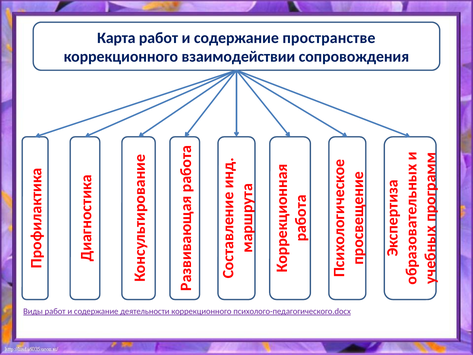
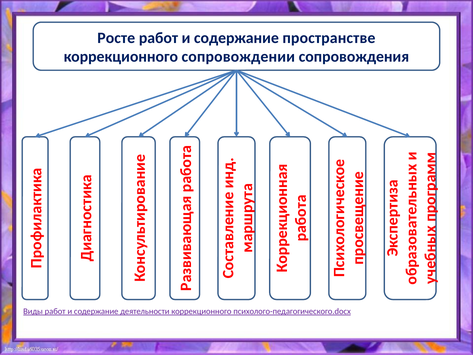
Карта: Карта -> Росте
взаимодействии: взаимодействии -> сопровождении
